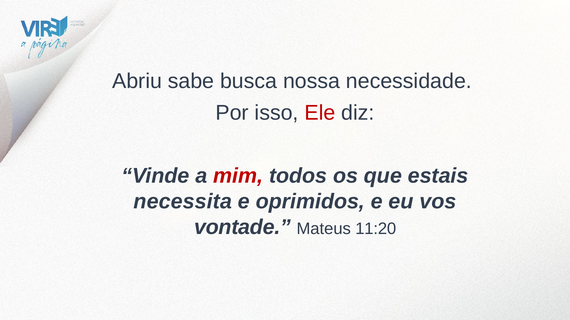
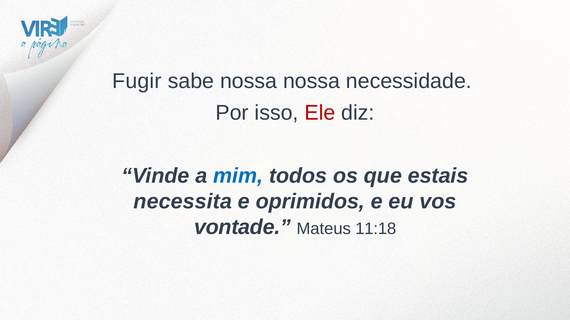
Abriu: Abriu -> Fugir
sabe busca: busca -> nossa
mim colour: red -> blue
11:20: 11:20 -> 11:18
